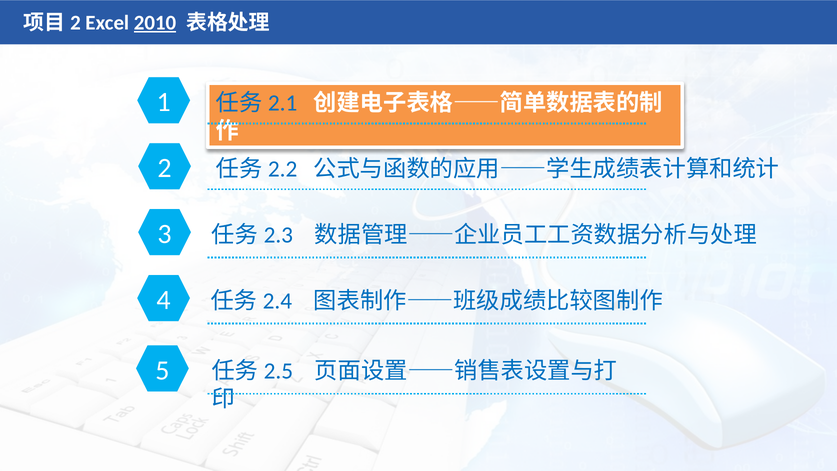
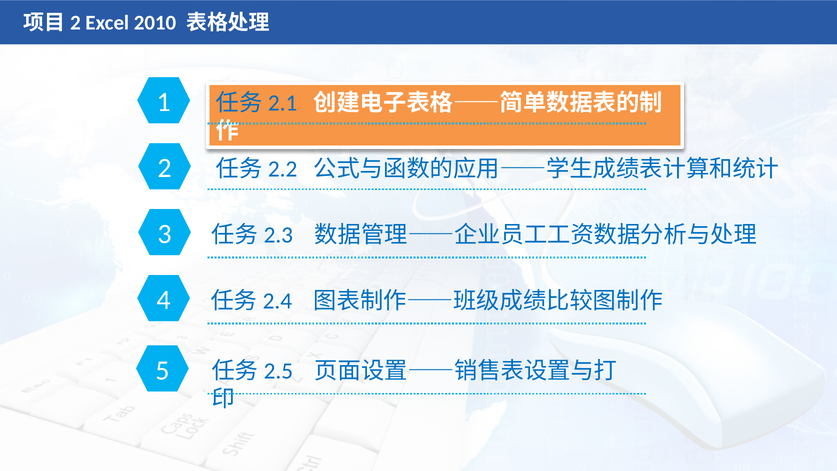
2010 underline: present -> none
